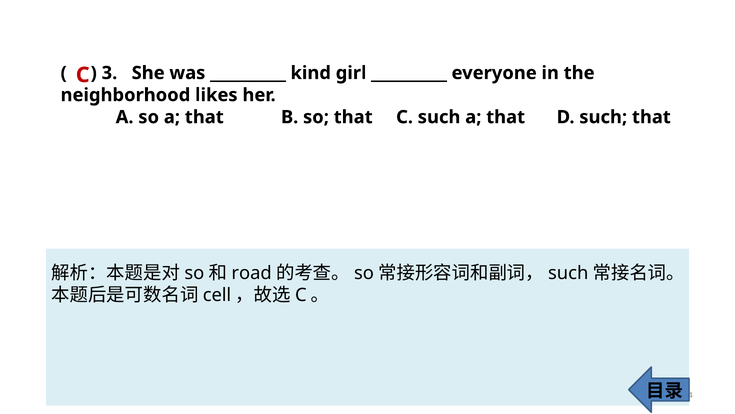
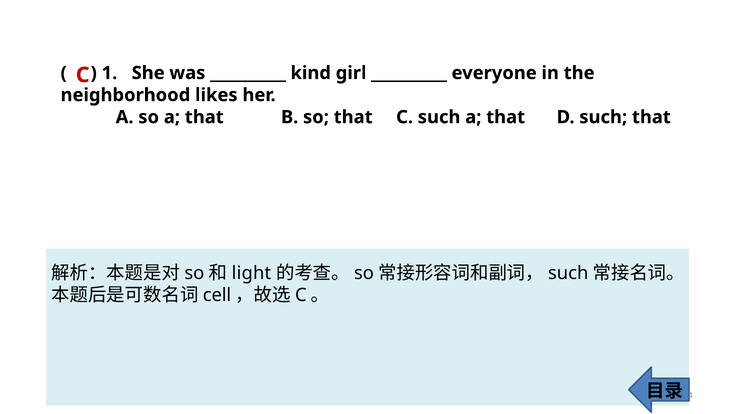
3: 3 -> 1
road: road -> light
